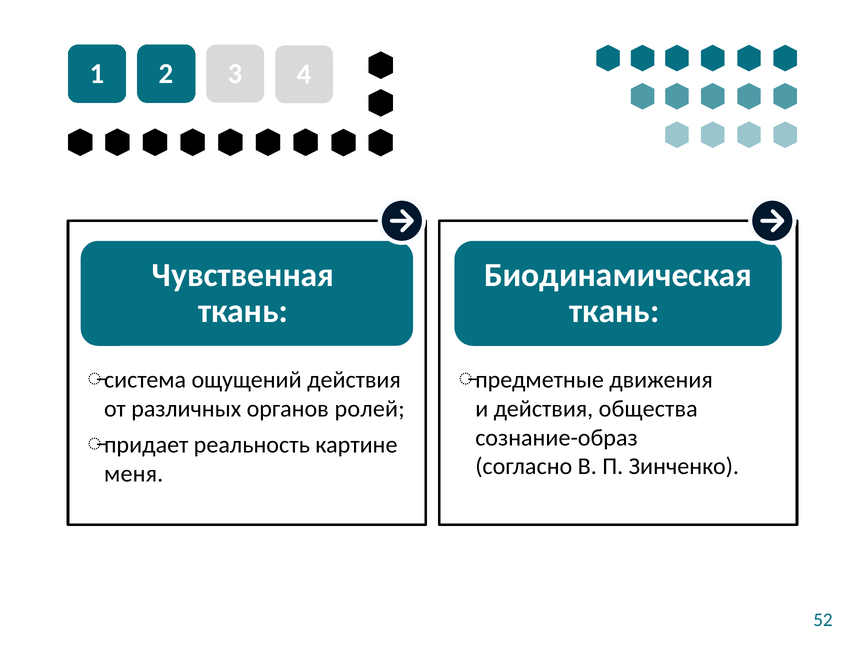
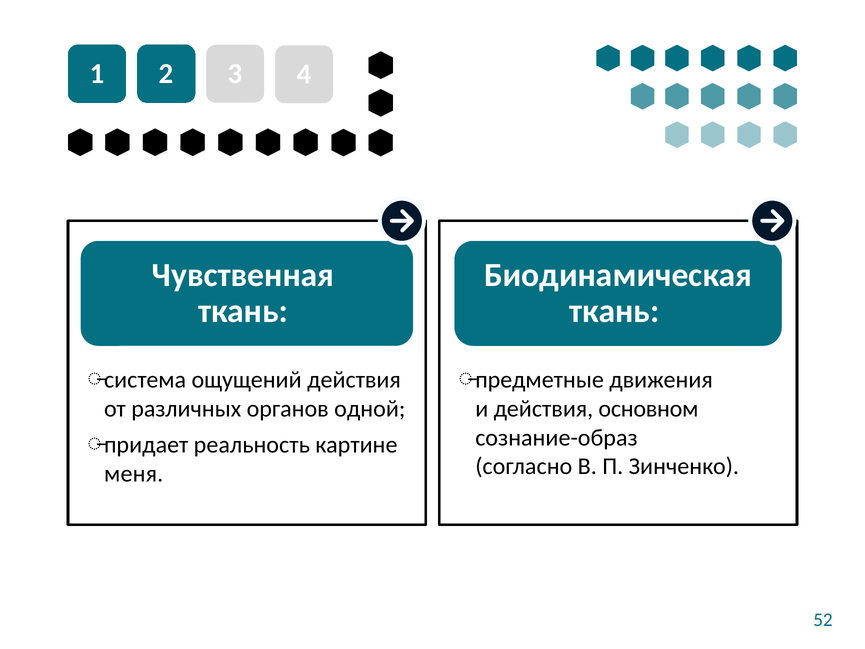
ролей: ролей -> одной
общества: общества -> основном
